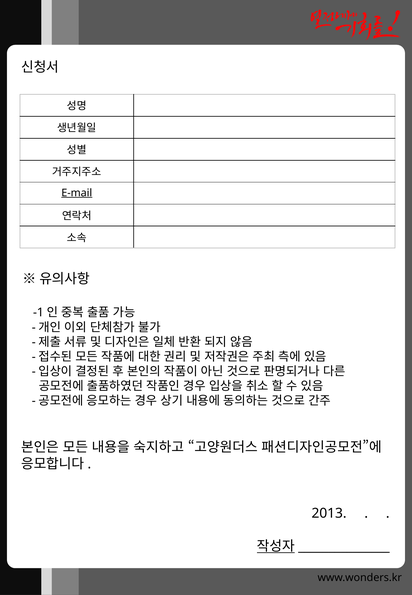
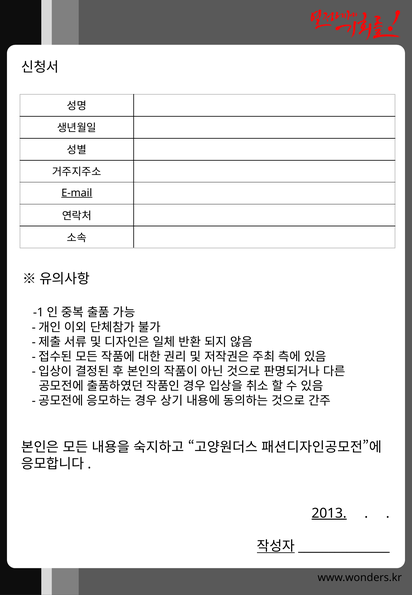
2013 underline: none -> present
